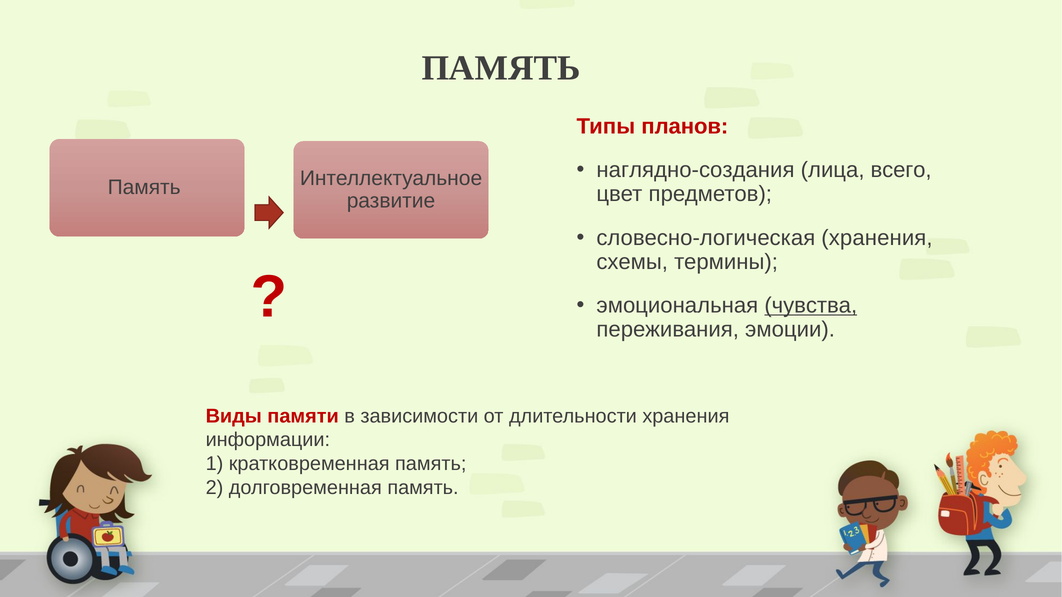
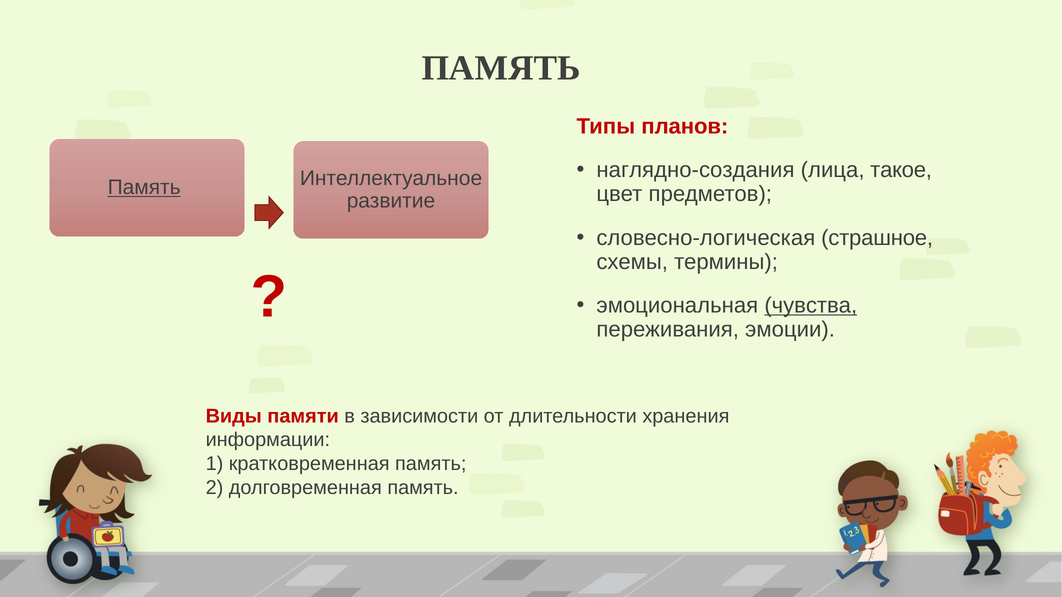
всего: всего -> такое
Память at (144, 188) underline: none -> present
словесно-логическая хранения: хранения -> страшное
